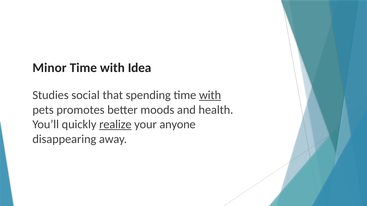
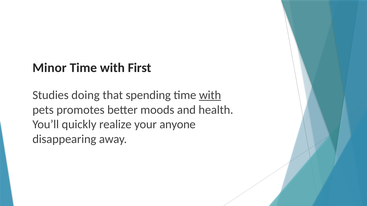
Idea: Idea -> First
social: social -> doing
realize underline: present -> none
